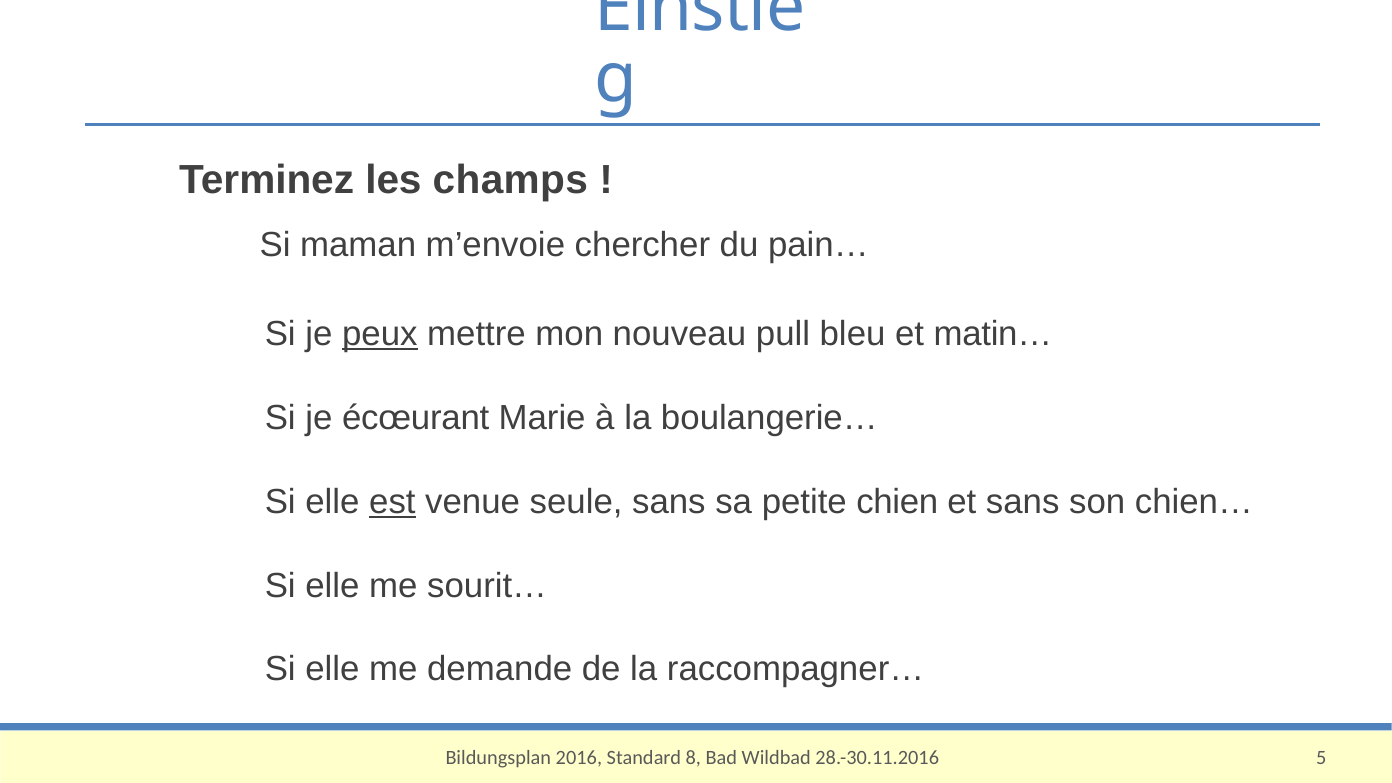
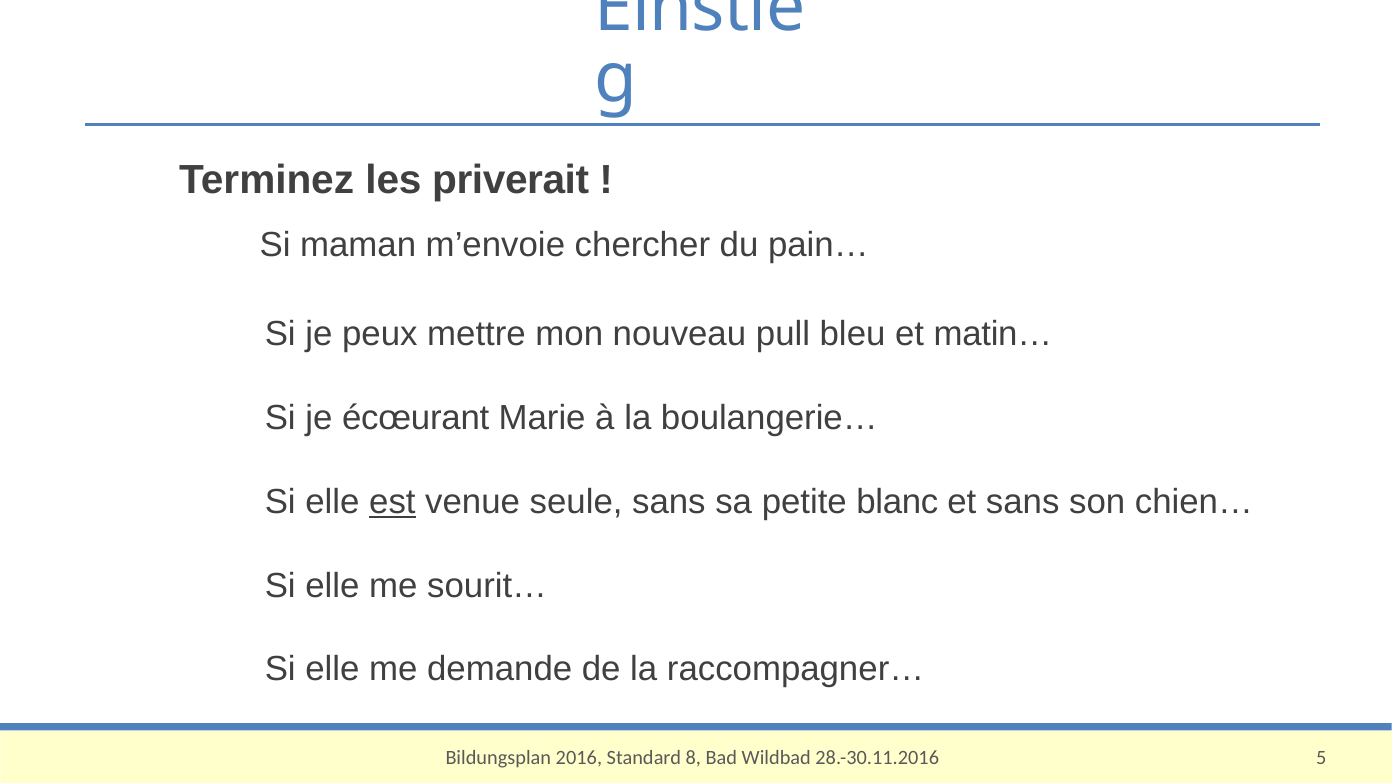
champs: champs -> priverait
peux underline: present -> none
chien: chien -> blanc
